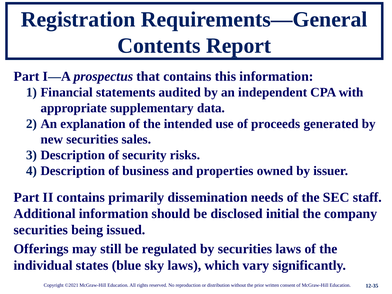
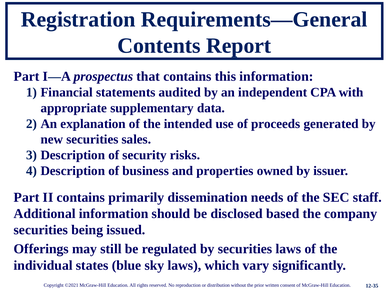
initial: initial -> based
